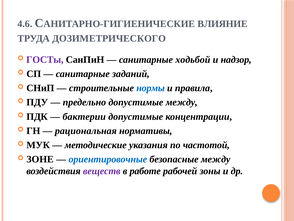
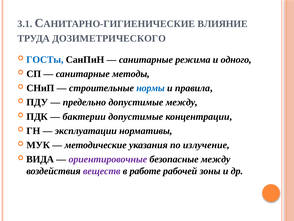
4.6: 4.6 -> 3.1
ГОСТы colour: purple -> blue
ходьбой: ходьбой -> режима
надзор: надзор -> одного
заданий: заданий -> методы
рациональная: рациональная -> эксплуатации
частотой: частотой -> излучение
ЗОНЕ: ЗОНЕ -> ВИДА
ориентировочные colour: blue -> purple
